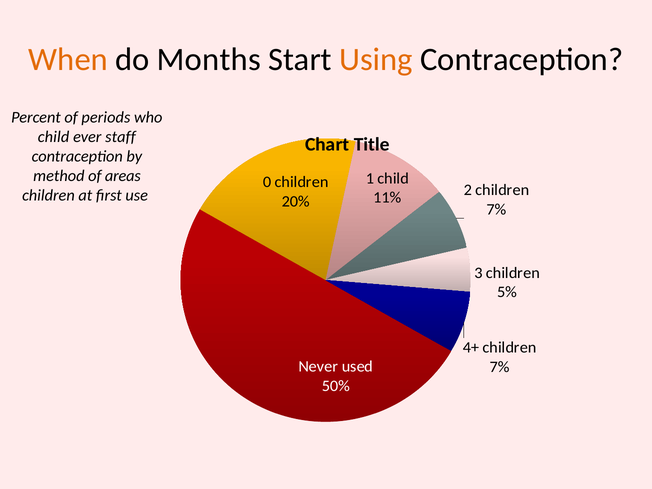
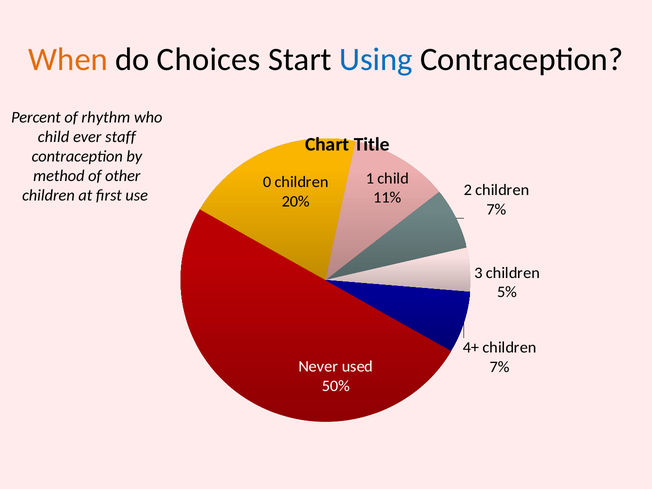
Months: Months -> Choices
Using colour: orange -> blue
periods: periods -> rhythm
areas: areas -> other
